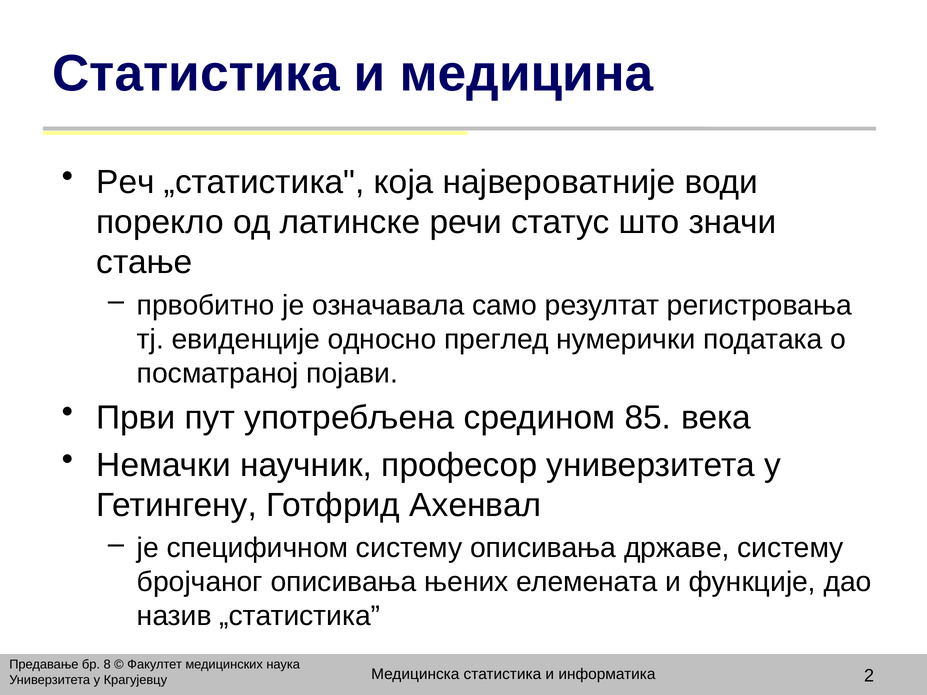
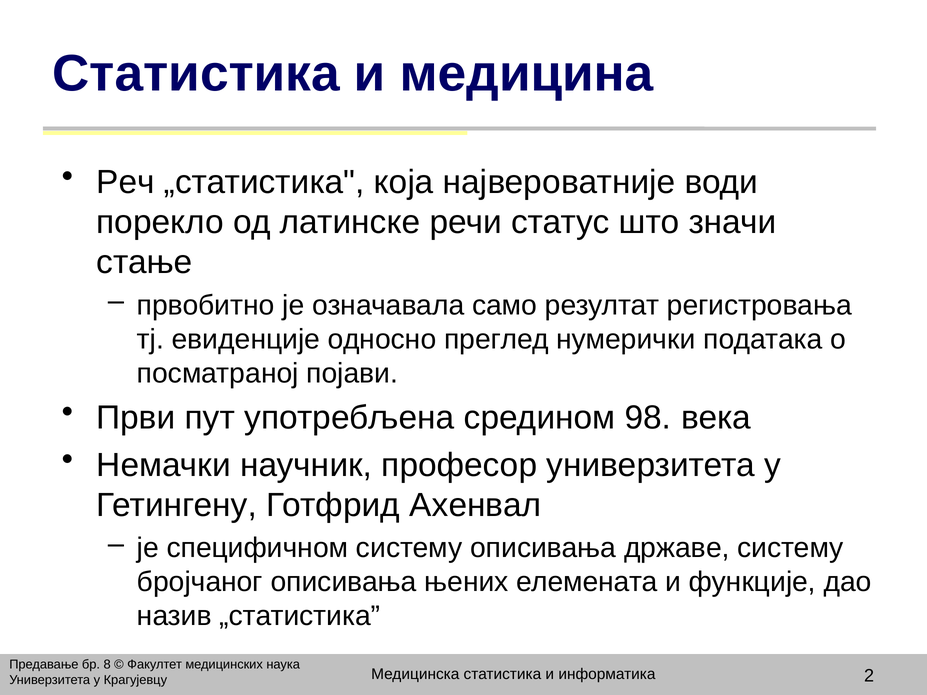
85: 85 -> 98
